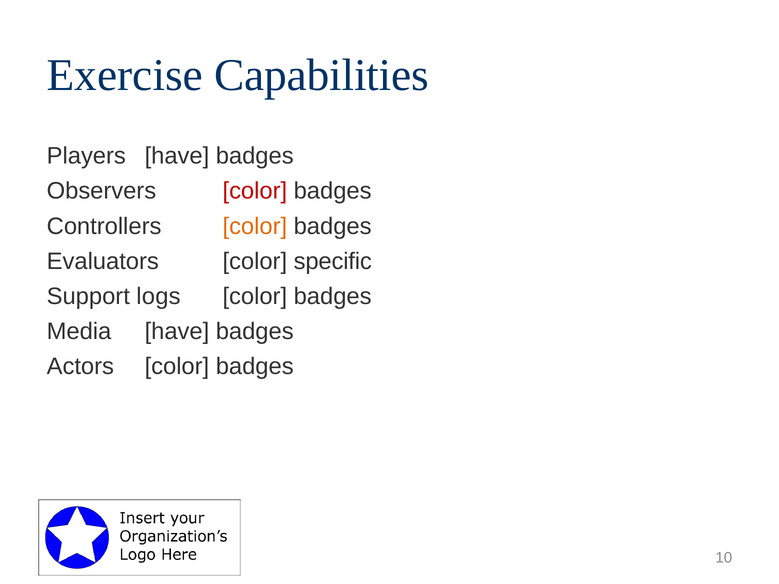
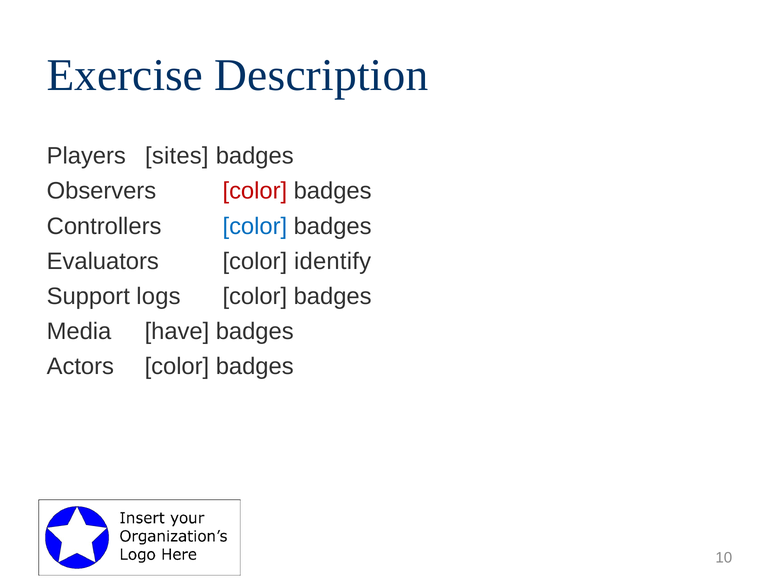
Capabilities: Capabilities -> Description
Players have: have -> sites
color at (255, 226) colour: orange -> blue
specific: specific -> identify
